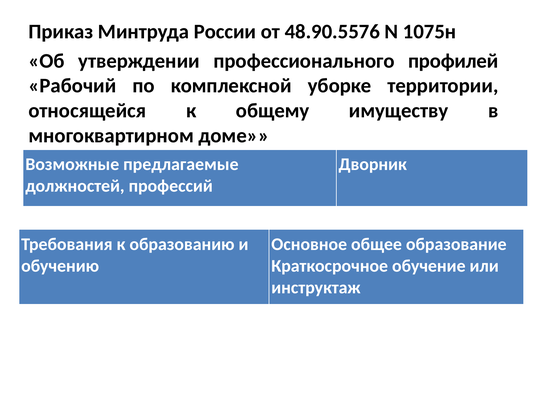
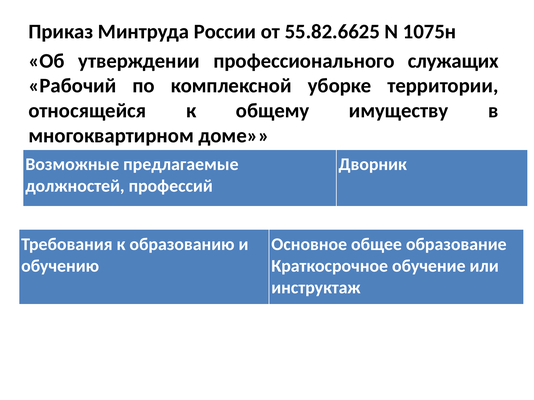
48.90.5576: 48.90.5576 -> 55.82.6625
профилей: профилей -> служащих
